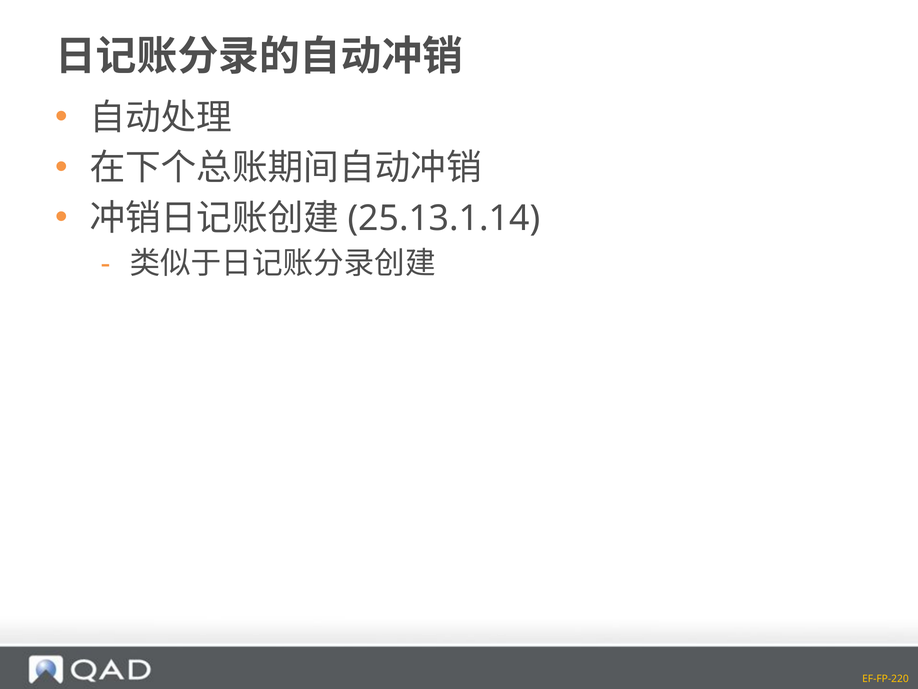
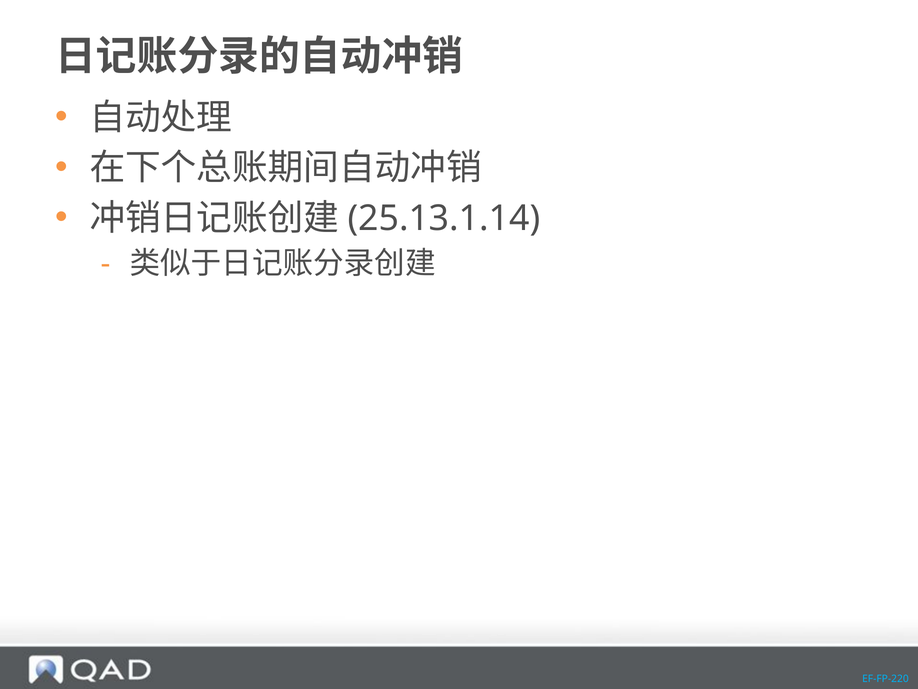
EF-FP-220 colour: yellow -> light blue
